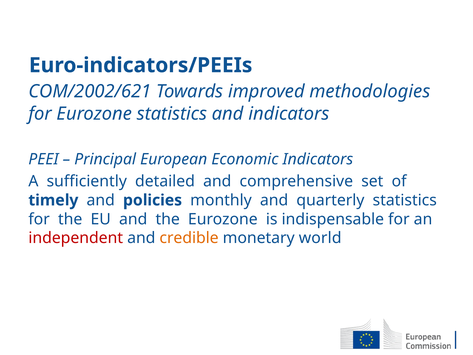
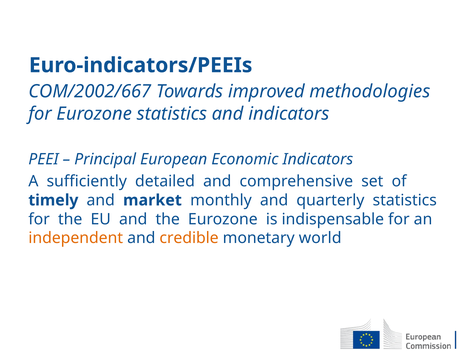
COM/2002/621: COM/2002/621 -> COM/2002/667
policies: policies -> market
independent colour: red -> orange
